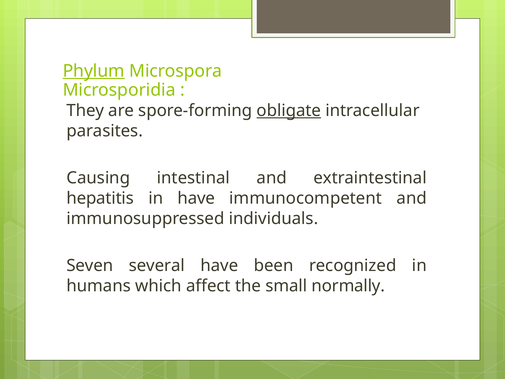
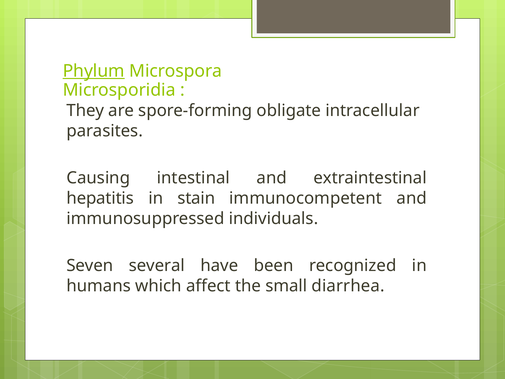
obligate underline: present -> none
in have: have -> stain
normally: normally -> diarrhea
